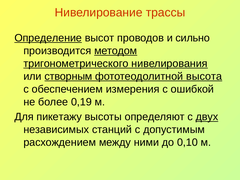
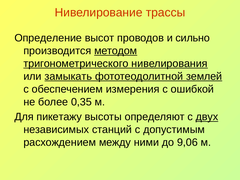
Определение underline: present -> none
створным: створным -> замыкать
высота: высота -> землей
0,19: 0,19 -> 0,35
0,10: 0,10 -> 9,06
